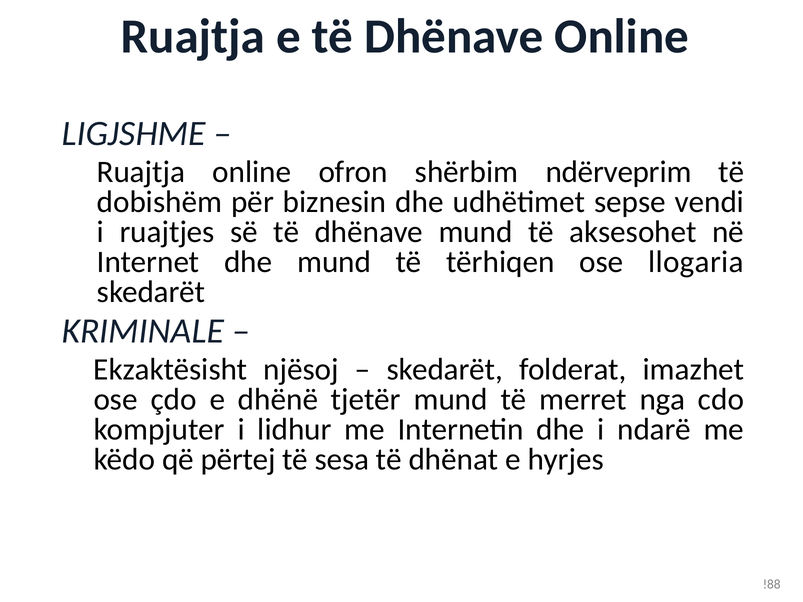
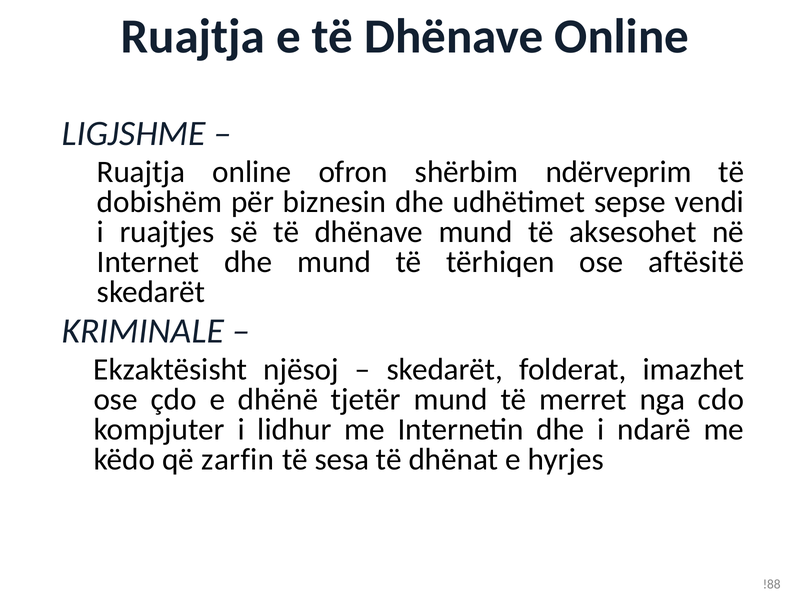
llogaria: llogaria -> aftësitë
përtej: përtej -> zarfin
